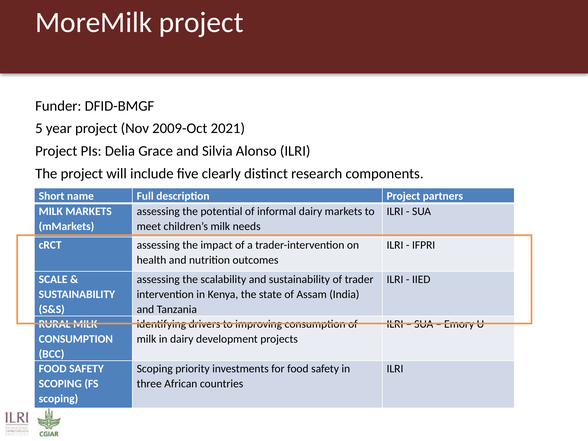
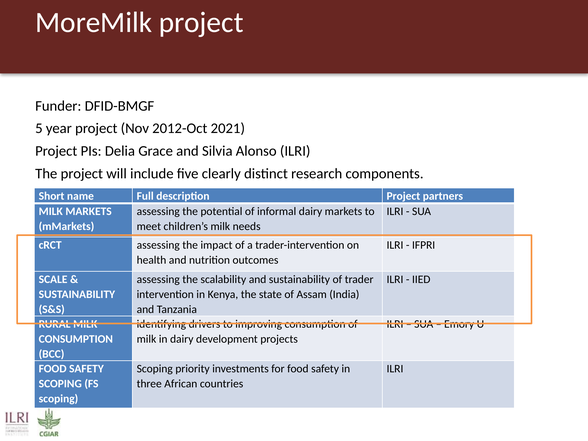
2009-Oct: 2009-Oct -> 2012-Oct
